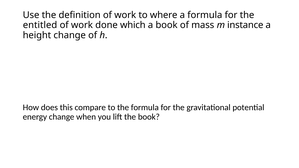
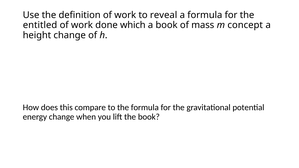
where: where -> reveal
instance: instance -> concept
